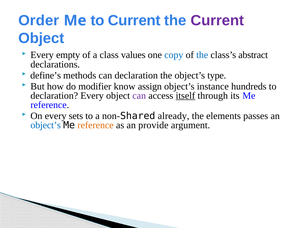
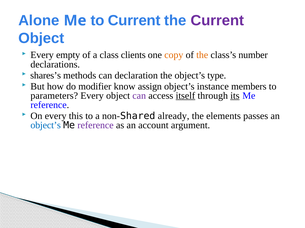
Order: Order -> Alone
values: values -> clients
copy colour: blue -> orange
the at (202, 55) colour: blue -> orange
abstract: abstract -> number
define’s: define’s -> shares’s
hundreds: hundreds -> members
declaration at (54, 96): declaration -> parameters
its underline: none -> present
sets: sets -> this
reference at (96, 126) colour: orange -> purple
provide: provide -> account
